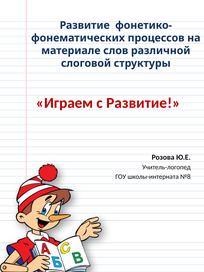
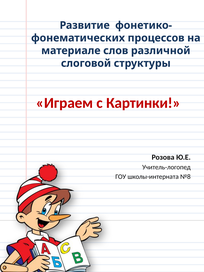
с Развитие: Развитие -> Картинки
